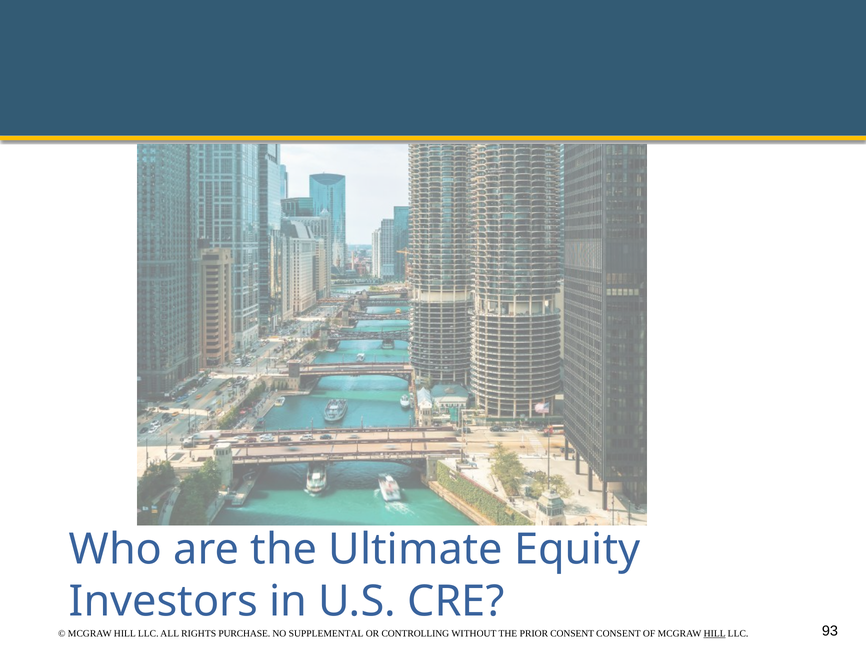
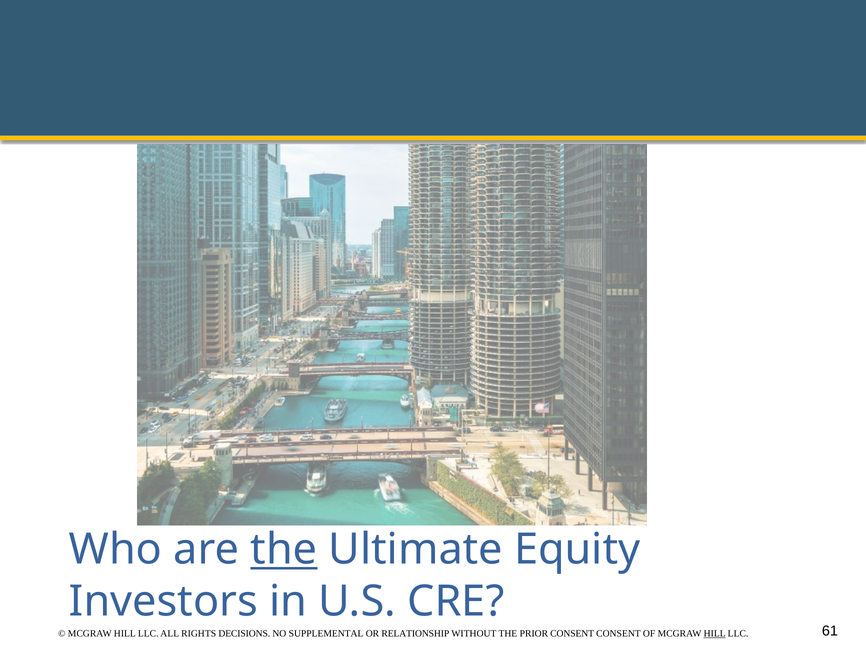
the at (284, 550) underline: none -> present
93: 93 -> 61
PURCHASE: PURCHASE -> DECISIONS
CONTROLLING: CONTROLLING -> RELATIONSHIP
